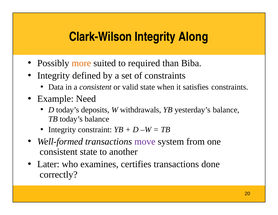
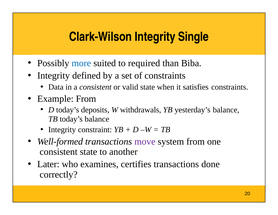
Along: Along -> Single
more colour: orange -> blue
Example Need: Need -> From
